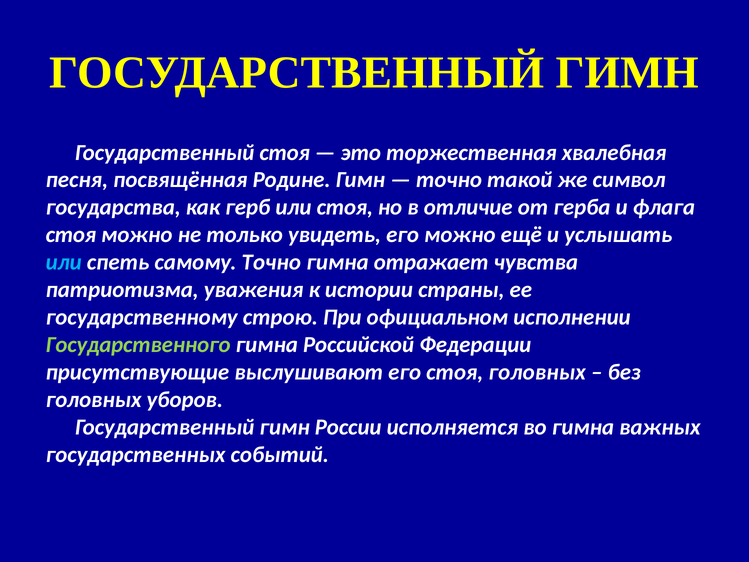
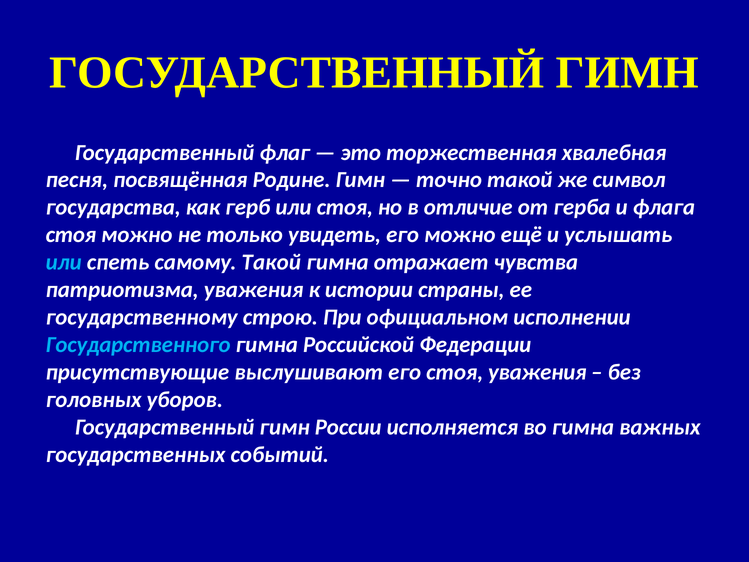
Государственный стоя: стоя -> флаг
самому Точно: Точно -> Такой
Государственного colour: light green -> light blue
стоя головных: головных -> уважения
